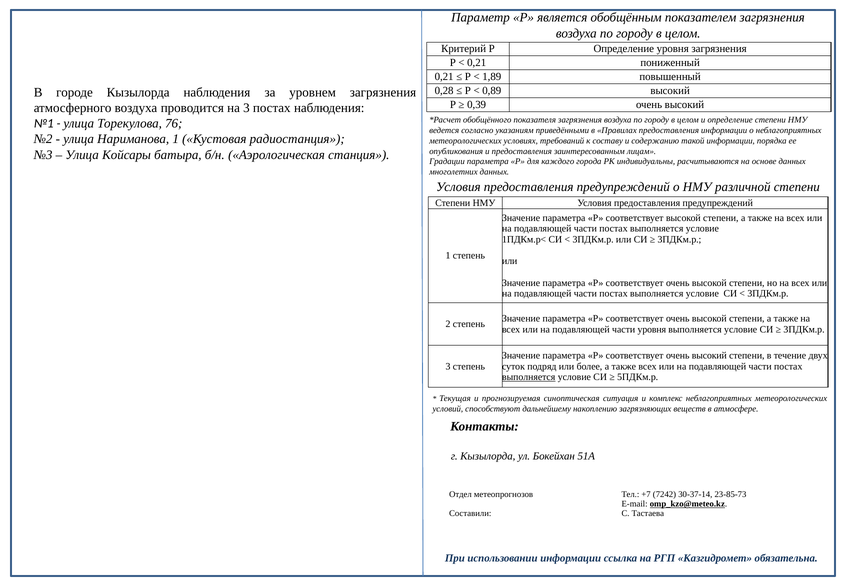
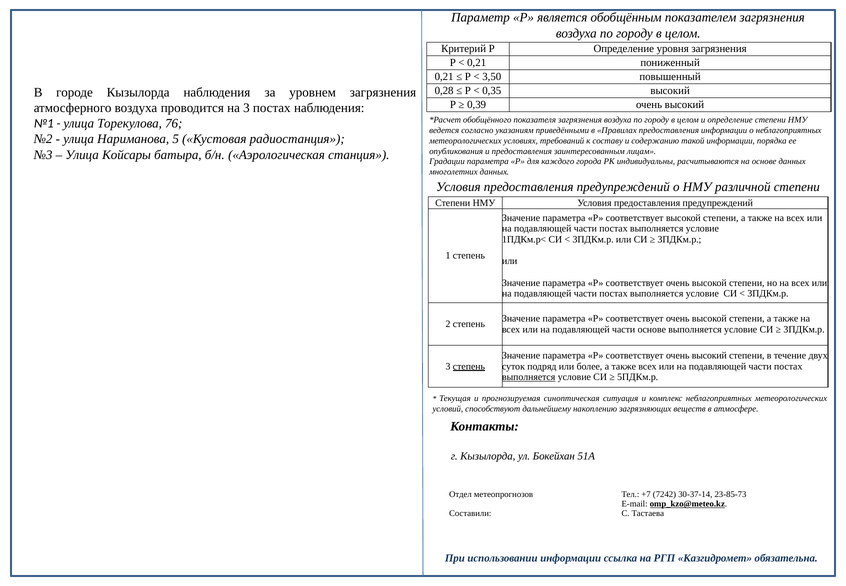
1,89: 1,89 -> 3,50
0,89: 0,89 -> 0,35
Нариманова 1: 1 -> 5
части уровня: уровня -> основе
степень at (469, 366) underline: none -> present
